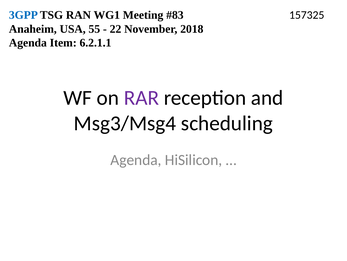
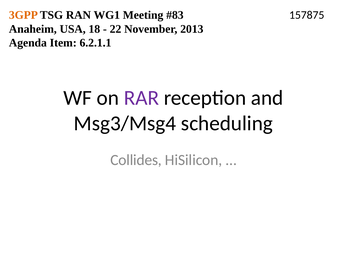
3GPP colour: blue -> orange
157325: 157325 -> 157875
55: 55 -> 18
2018: 2018 -> 2013
Agenda at (136, 160): Agenda -> Collides
